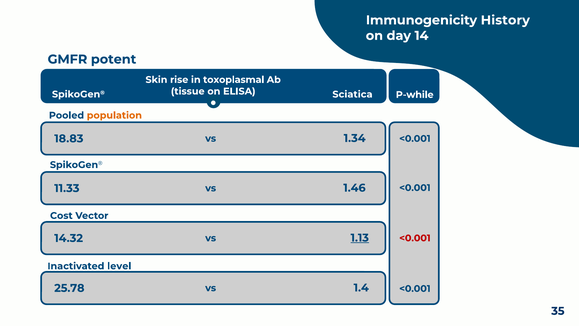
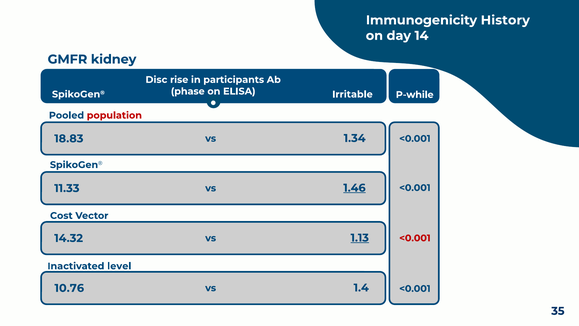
potent: potent -> kidney
Skin: Skin -> Disc
toxoplasmal: toxoplasmal -> participants
tissue: tissue -> phase
Sciatica: Sciatica -> Irritable
population colour: orange -> red
1.46 underline: none -> present
25.78: 25.78 -> 10.76
